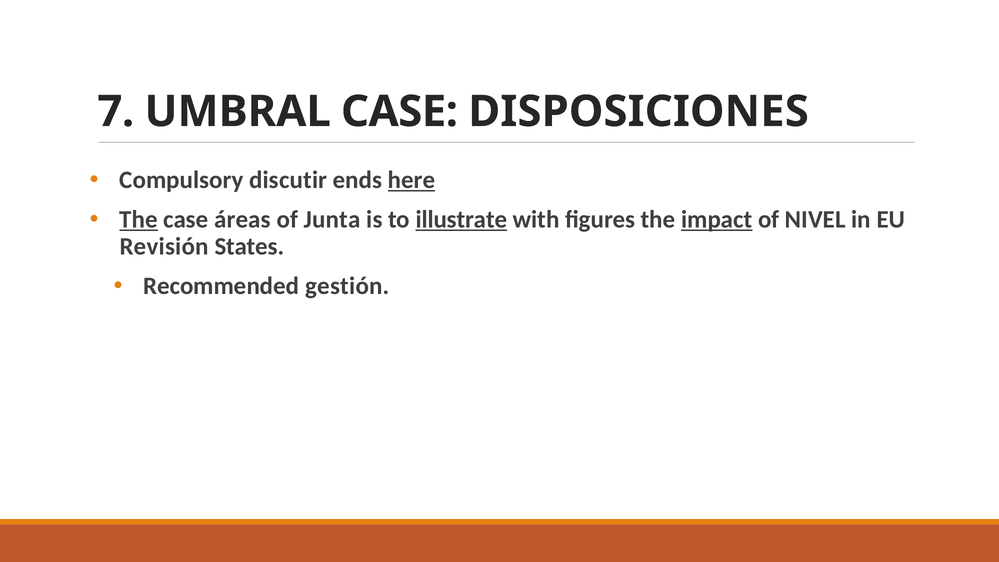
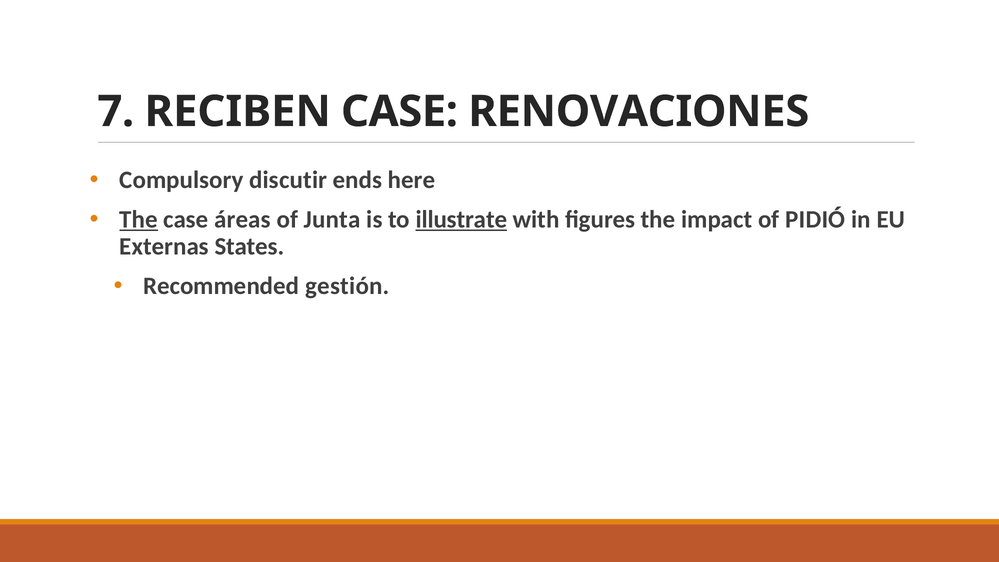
UMBRAL: UMBRAL -> RECIBEN
DISPOSICIONES: DISPOSICIONES -> RENOVACIONES
here underline: present -> none
impact underline: present -> none
NIVEL: NIVEL -> PIDIÓ
Revisión: Revisión -> Externas
